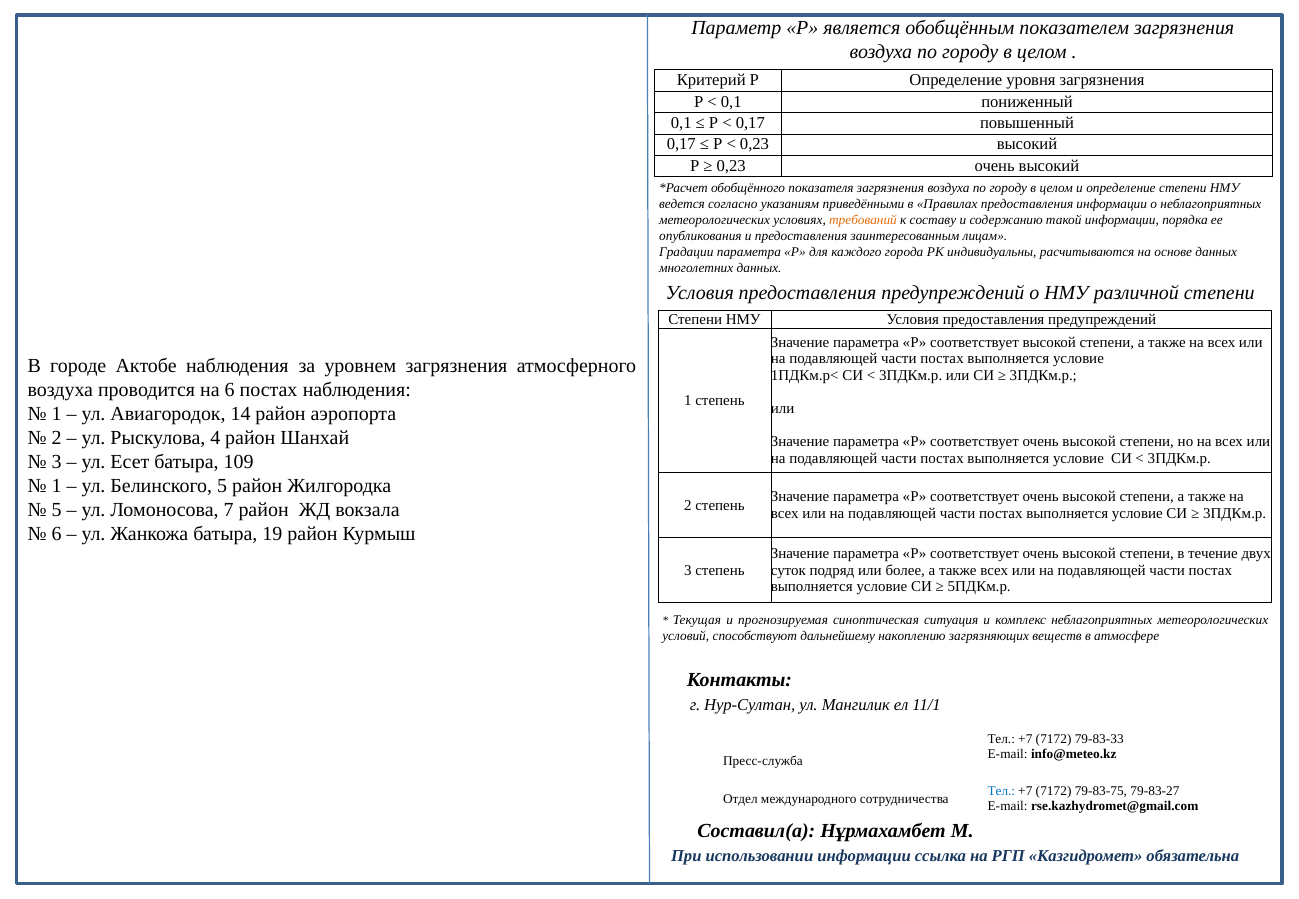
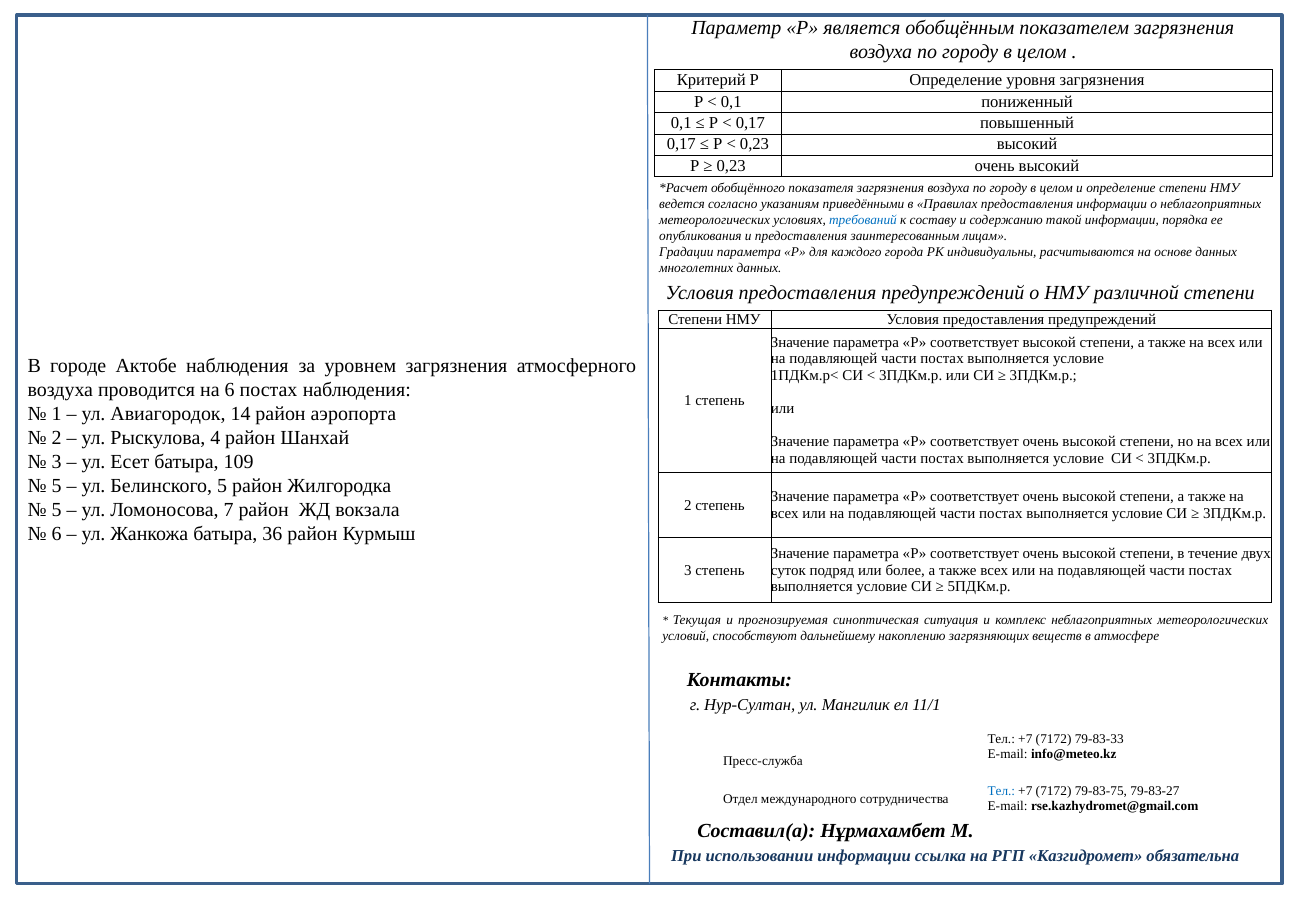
требований colour: orange -> blue
1 at (57, 486): 1 -> 5
19: 19 -> 36
